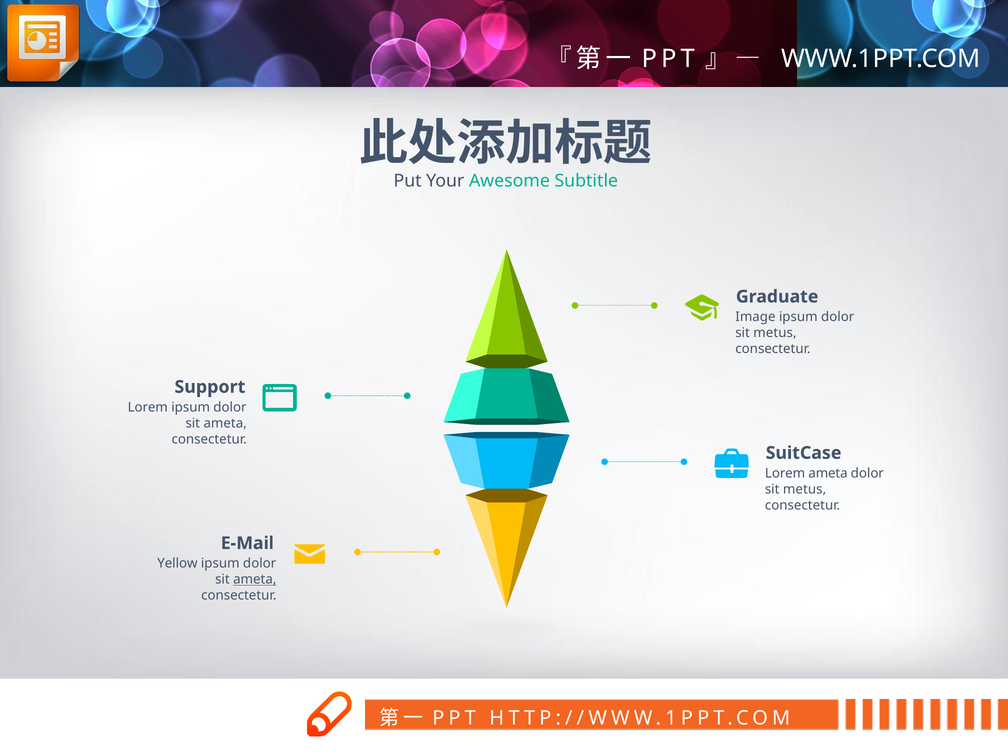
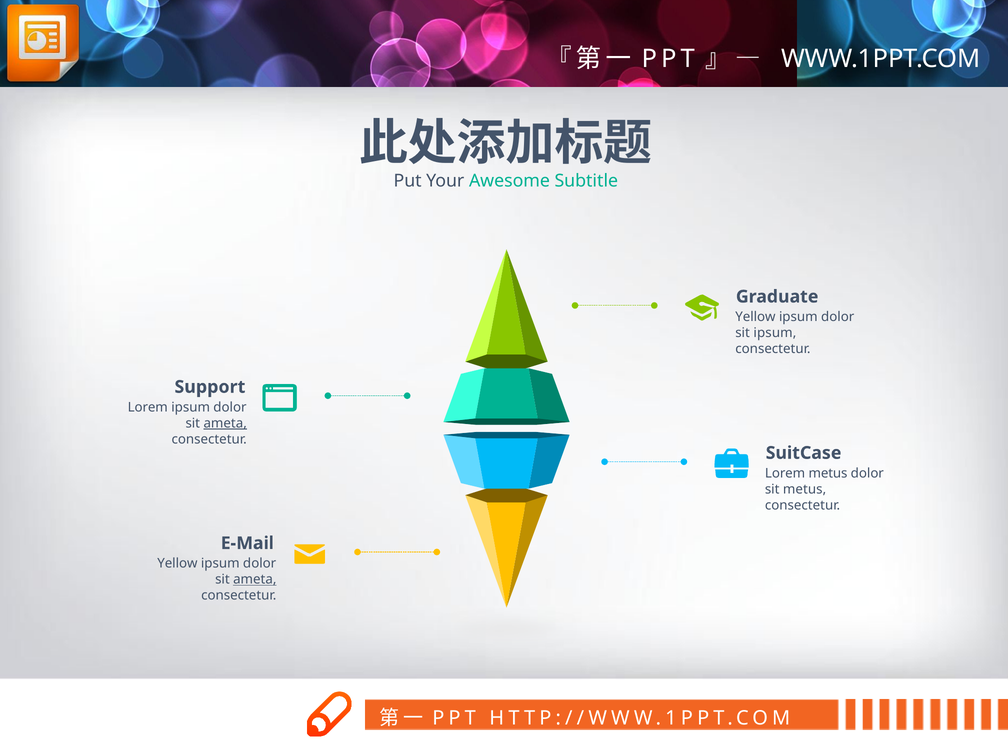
Image at (755, 317): Image -> Yellow
metus at (775, 333): metus -> ipsum
ameta at (225, 423) underline: none -> present
Lorem ameta: ameta -> metus
